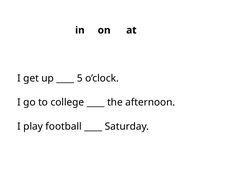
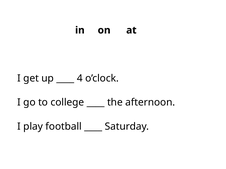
5: 5 -> 4
